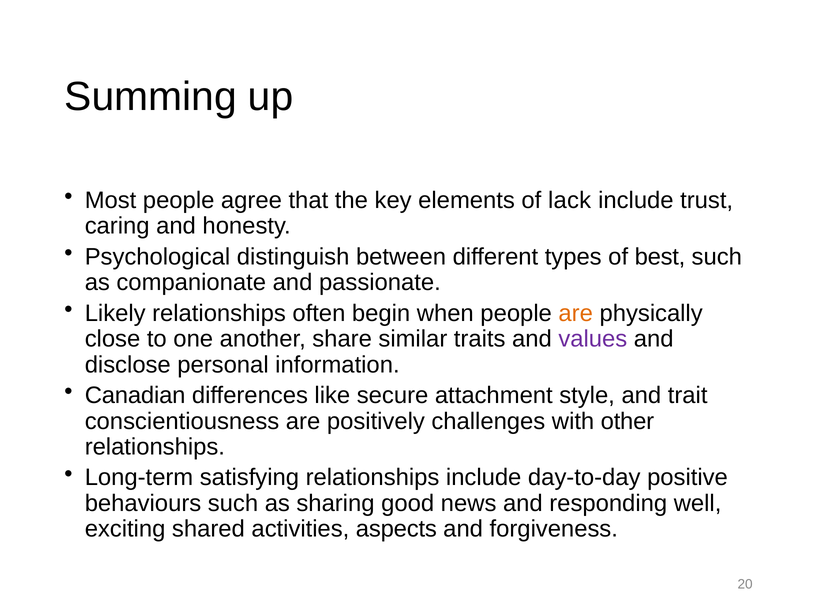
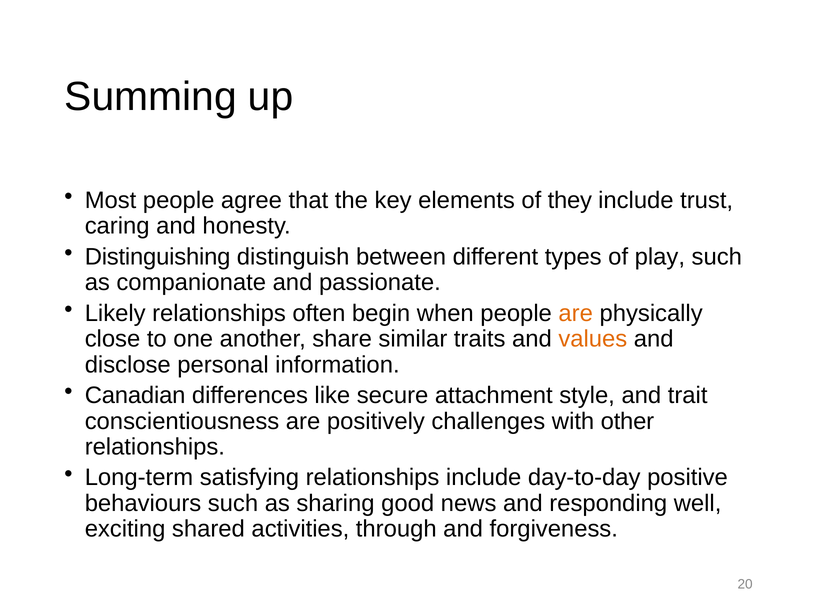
lack: lack -> they
Psychological: Psychological -> Distinguishing
best: best -> play
values colour: purple -> orange
aspects: aspects -> through
